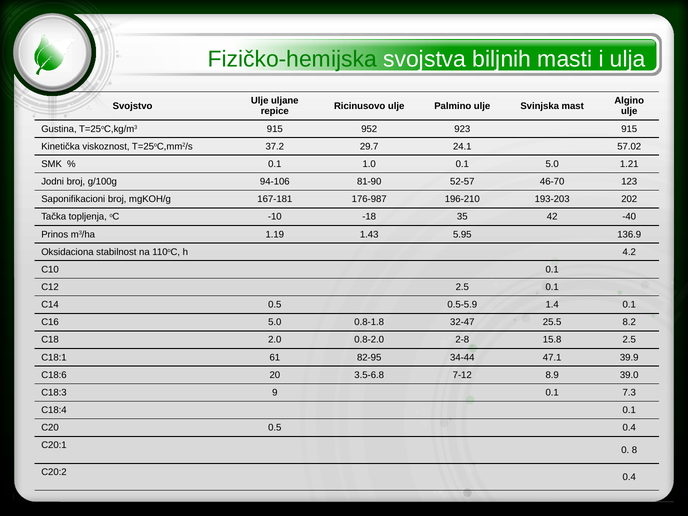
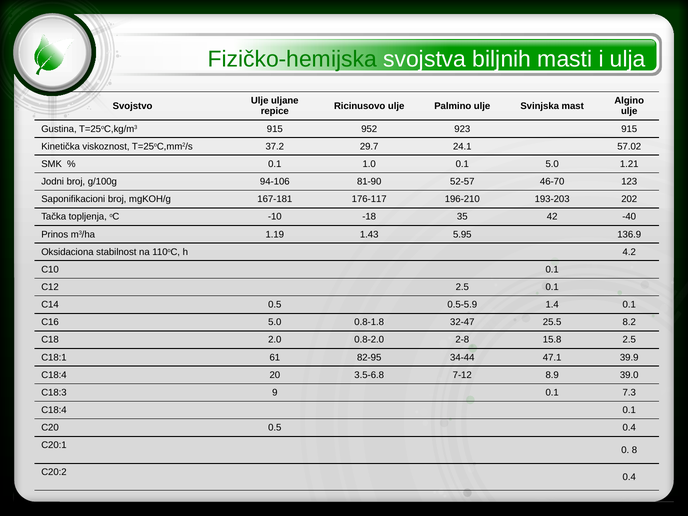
176-987: 176-987 -> 176-117
C18:6 at (54, 375): C18:6 -> C18:4
